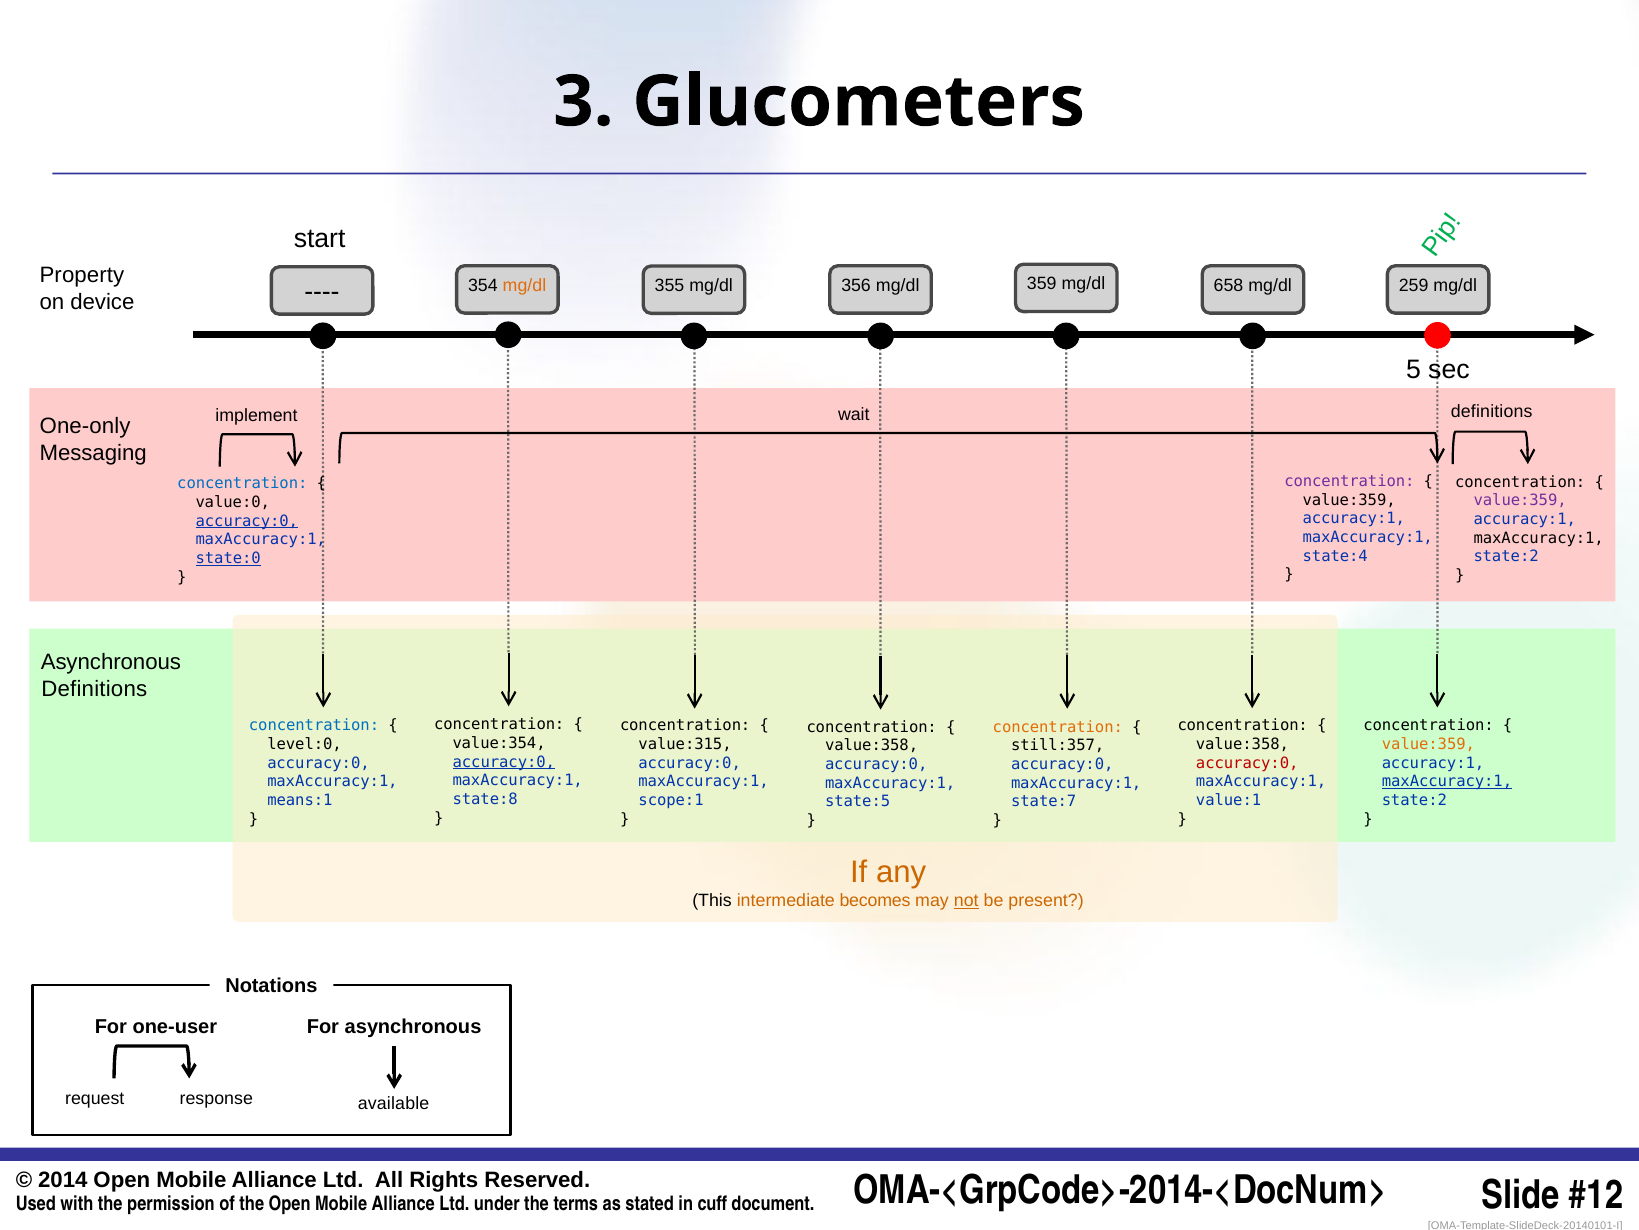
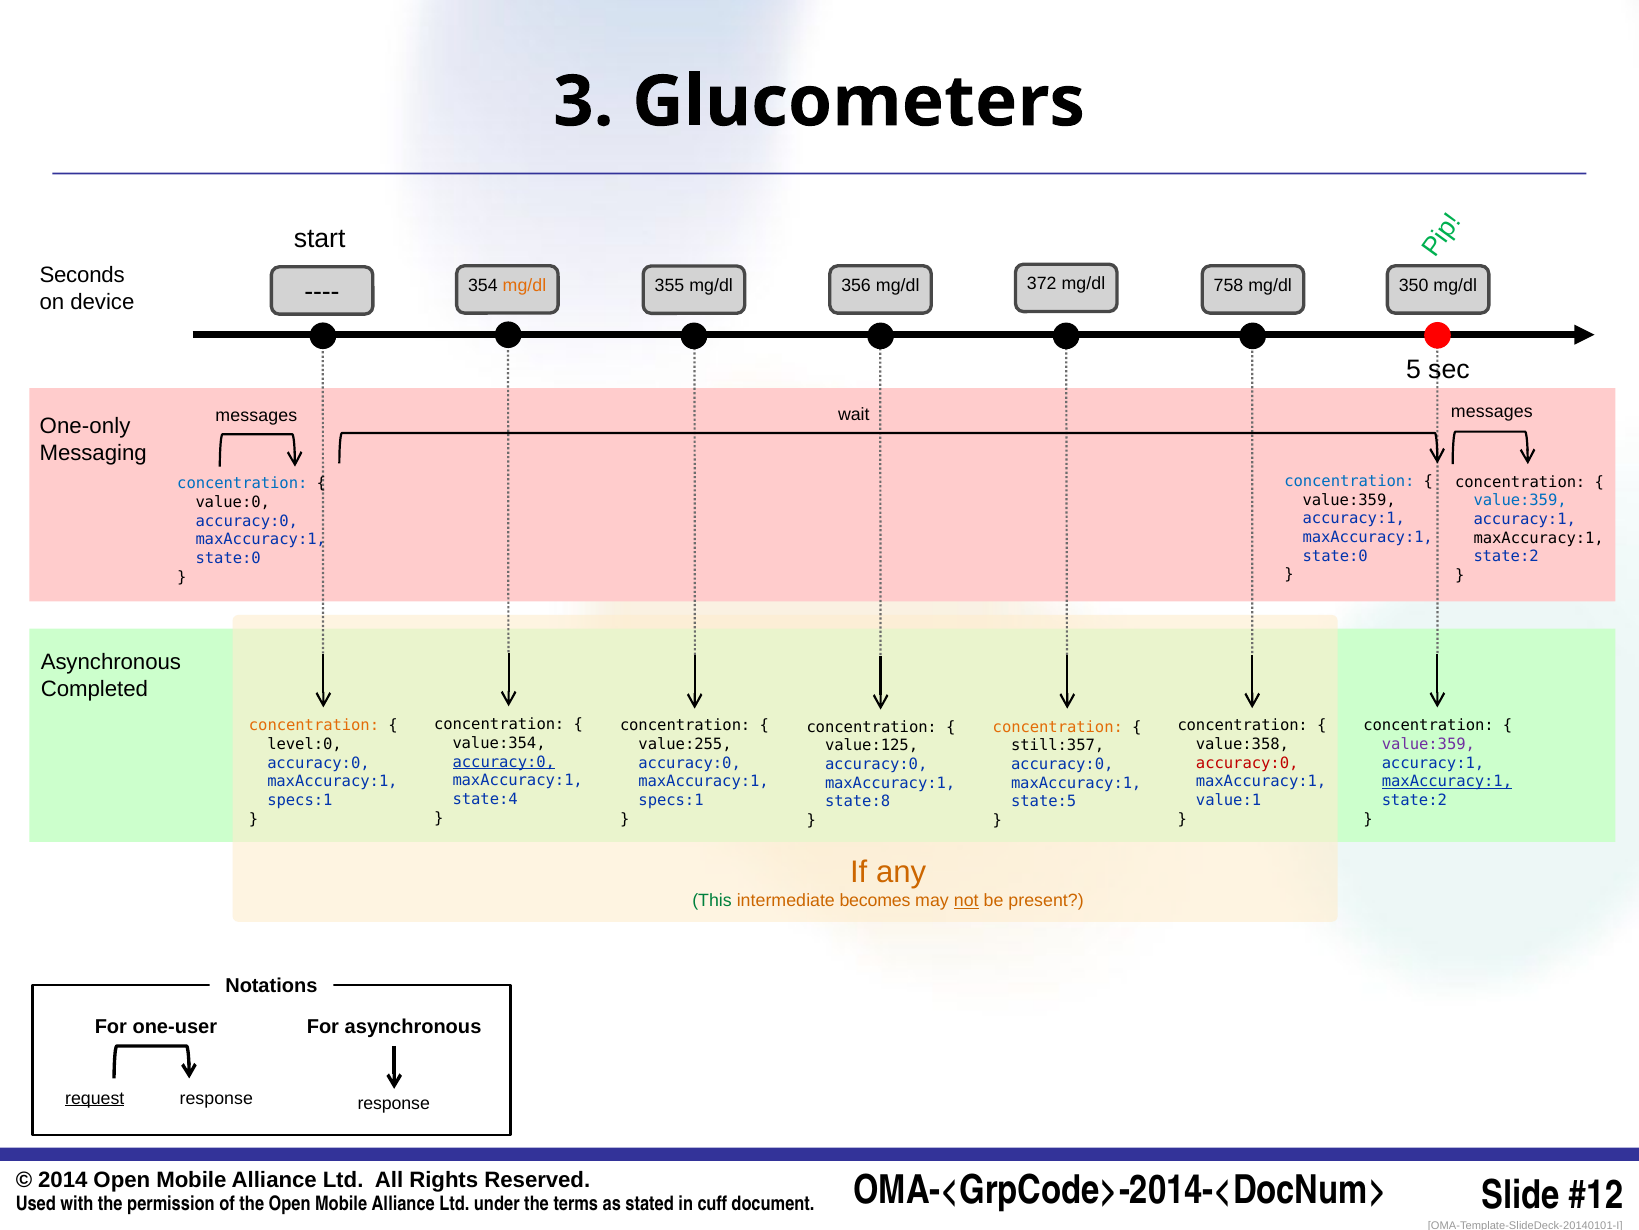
Property: Property -> Seconds
658: 658 -> 758
359: 359 -> 372
259: 259 -> 350
definitions at (1492, 411): definitions -> messages
implement at (256, 415): implement -> messages
concentration at (1349, 481) colour: purple -> blue
value:359 at (1520, 500) colour: purple -> blue
accuracy:0 at (247, 521) underline: present -> none
state:4 at (1335, 556): state:4 -> state:0
state:0 at (228, 558) underline: present -> none
Definitions at (94, 689): Definitions -> Completed
concentration at (314, 725) colour: blue -> orange
value:315: value:315 -> value:255
value:359 at (1428, 744) colour: orange -> purple
value:358 at (872, 745): value:358 -> value:125
state:8: state:8 -> state:4
means:1 at (300, 800): means:1 -> specs:1
scope:1 at (671, 800): scope:1 -> specs:1
state:7: state:7 -> state:5
state:5: state:5 -> state:8
This colour: black -> green
request underline: none -> present
available at (394, 1104): available -> response
